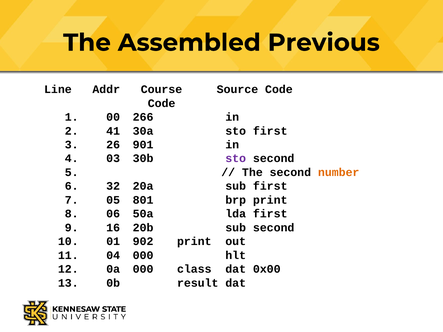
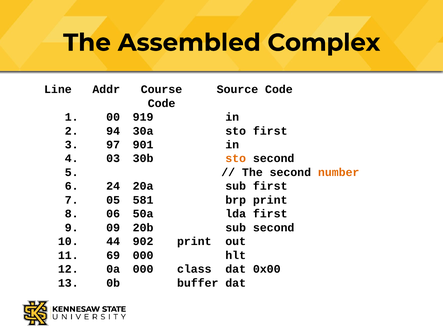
Previous: Previous -> Complex
266: 266 -> 919
41: 41 -> 94
26: 26 -> 97
sto at (236, 159) colour: purple -> orange
32: 32 -> 24
801: 801 -> 581
16: 16 -> 09
01: 01 -> 44
04: 04 -> 69
result: result -> buffer
